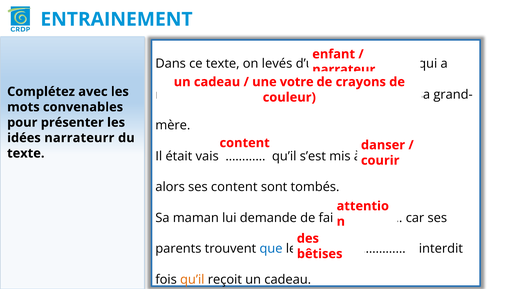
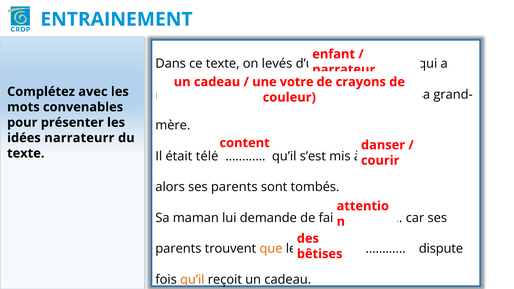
vais: vais -> télé
alors ses content: content -> parents
que colour: blue -> orange
interdit: interdit -> dispute
